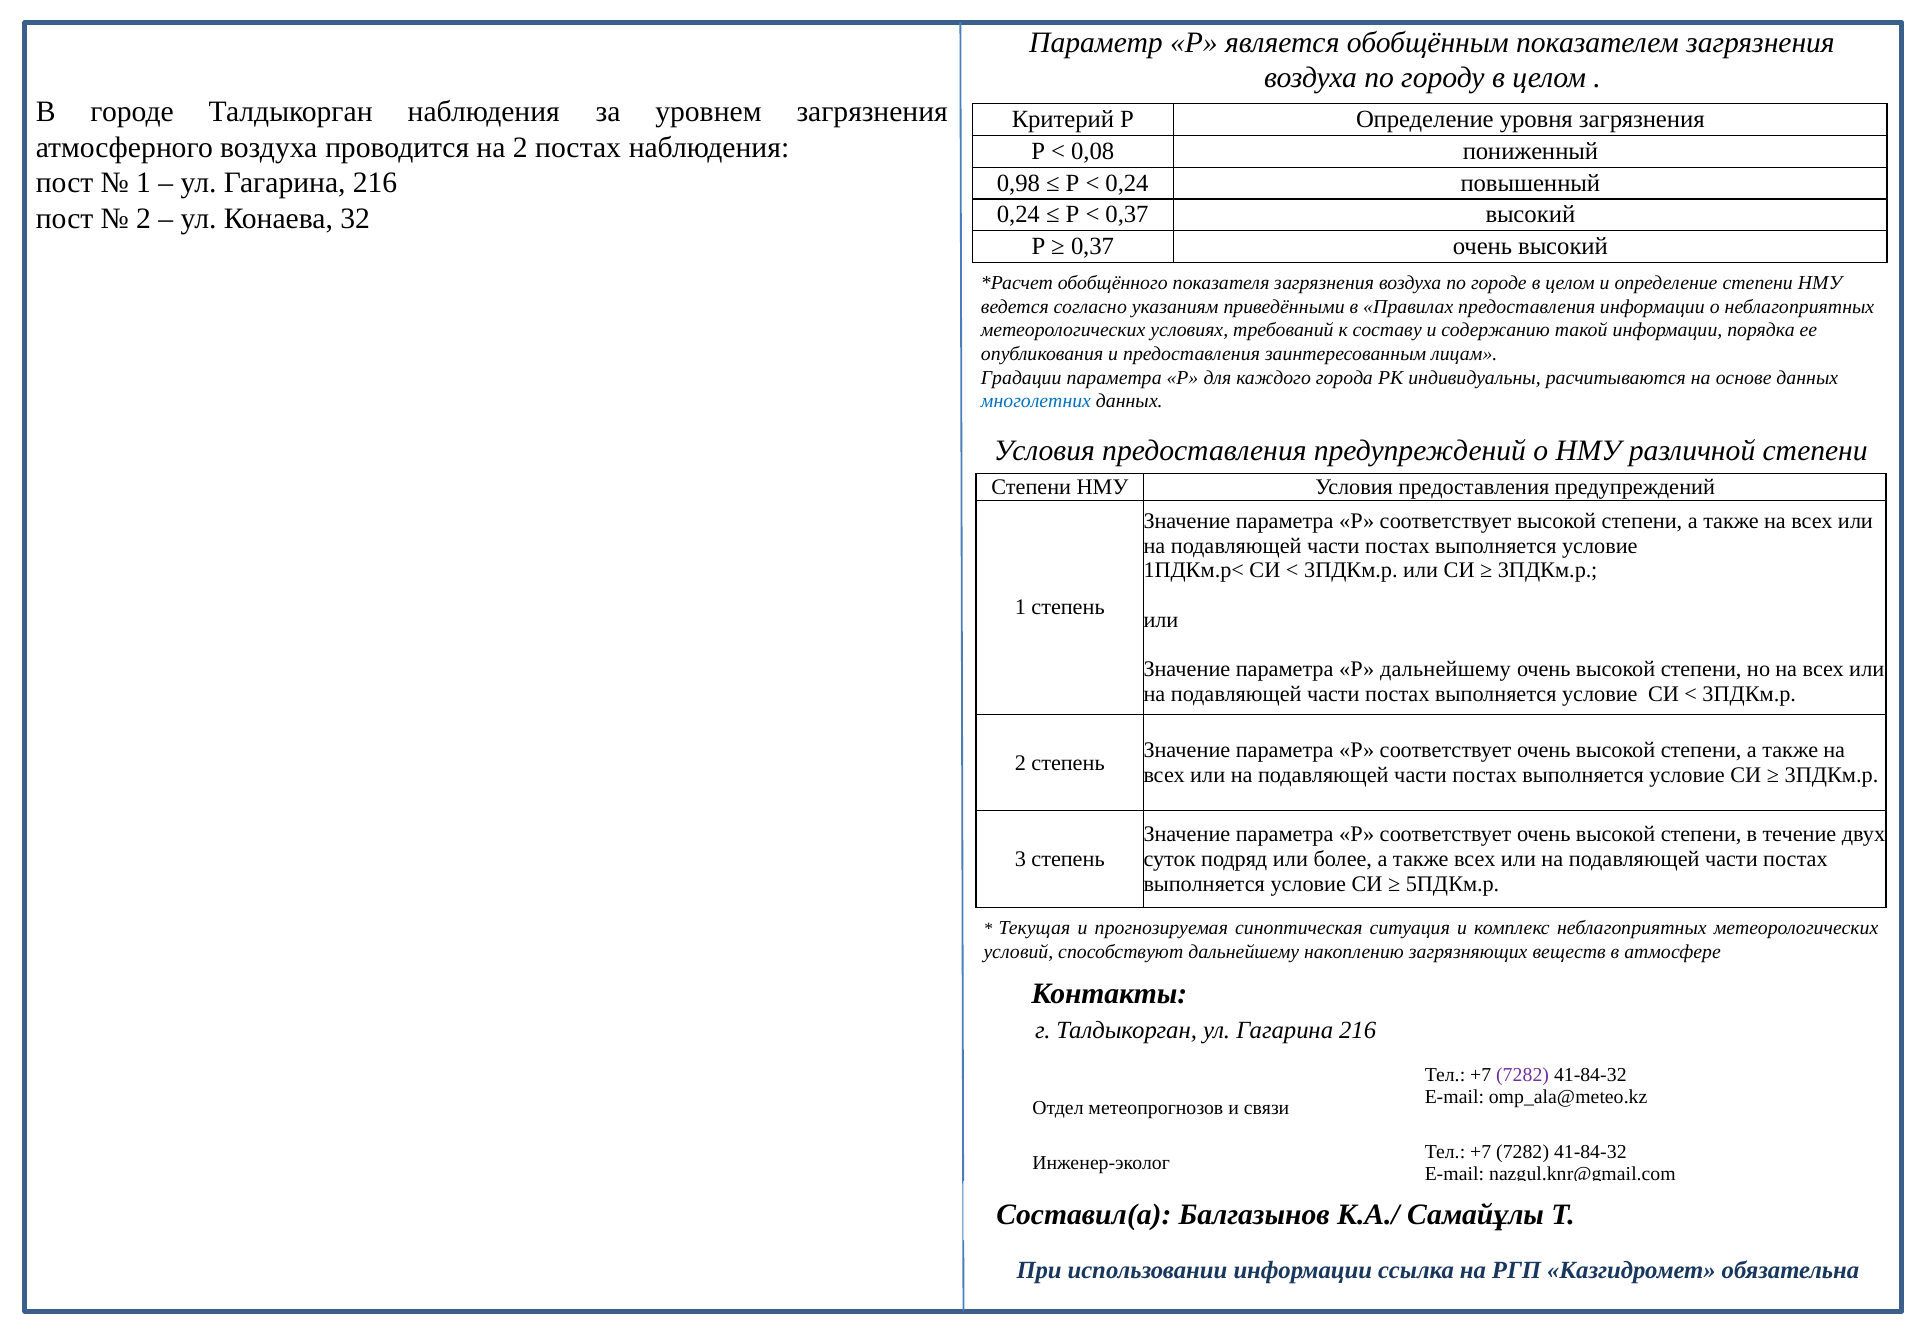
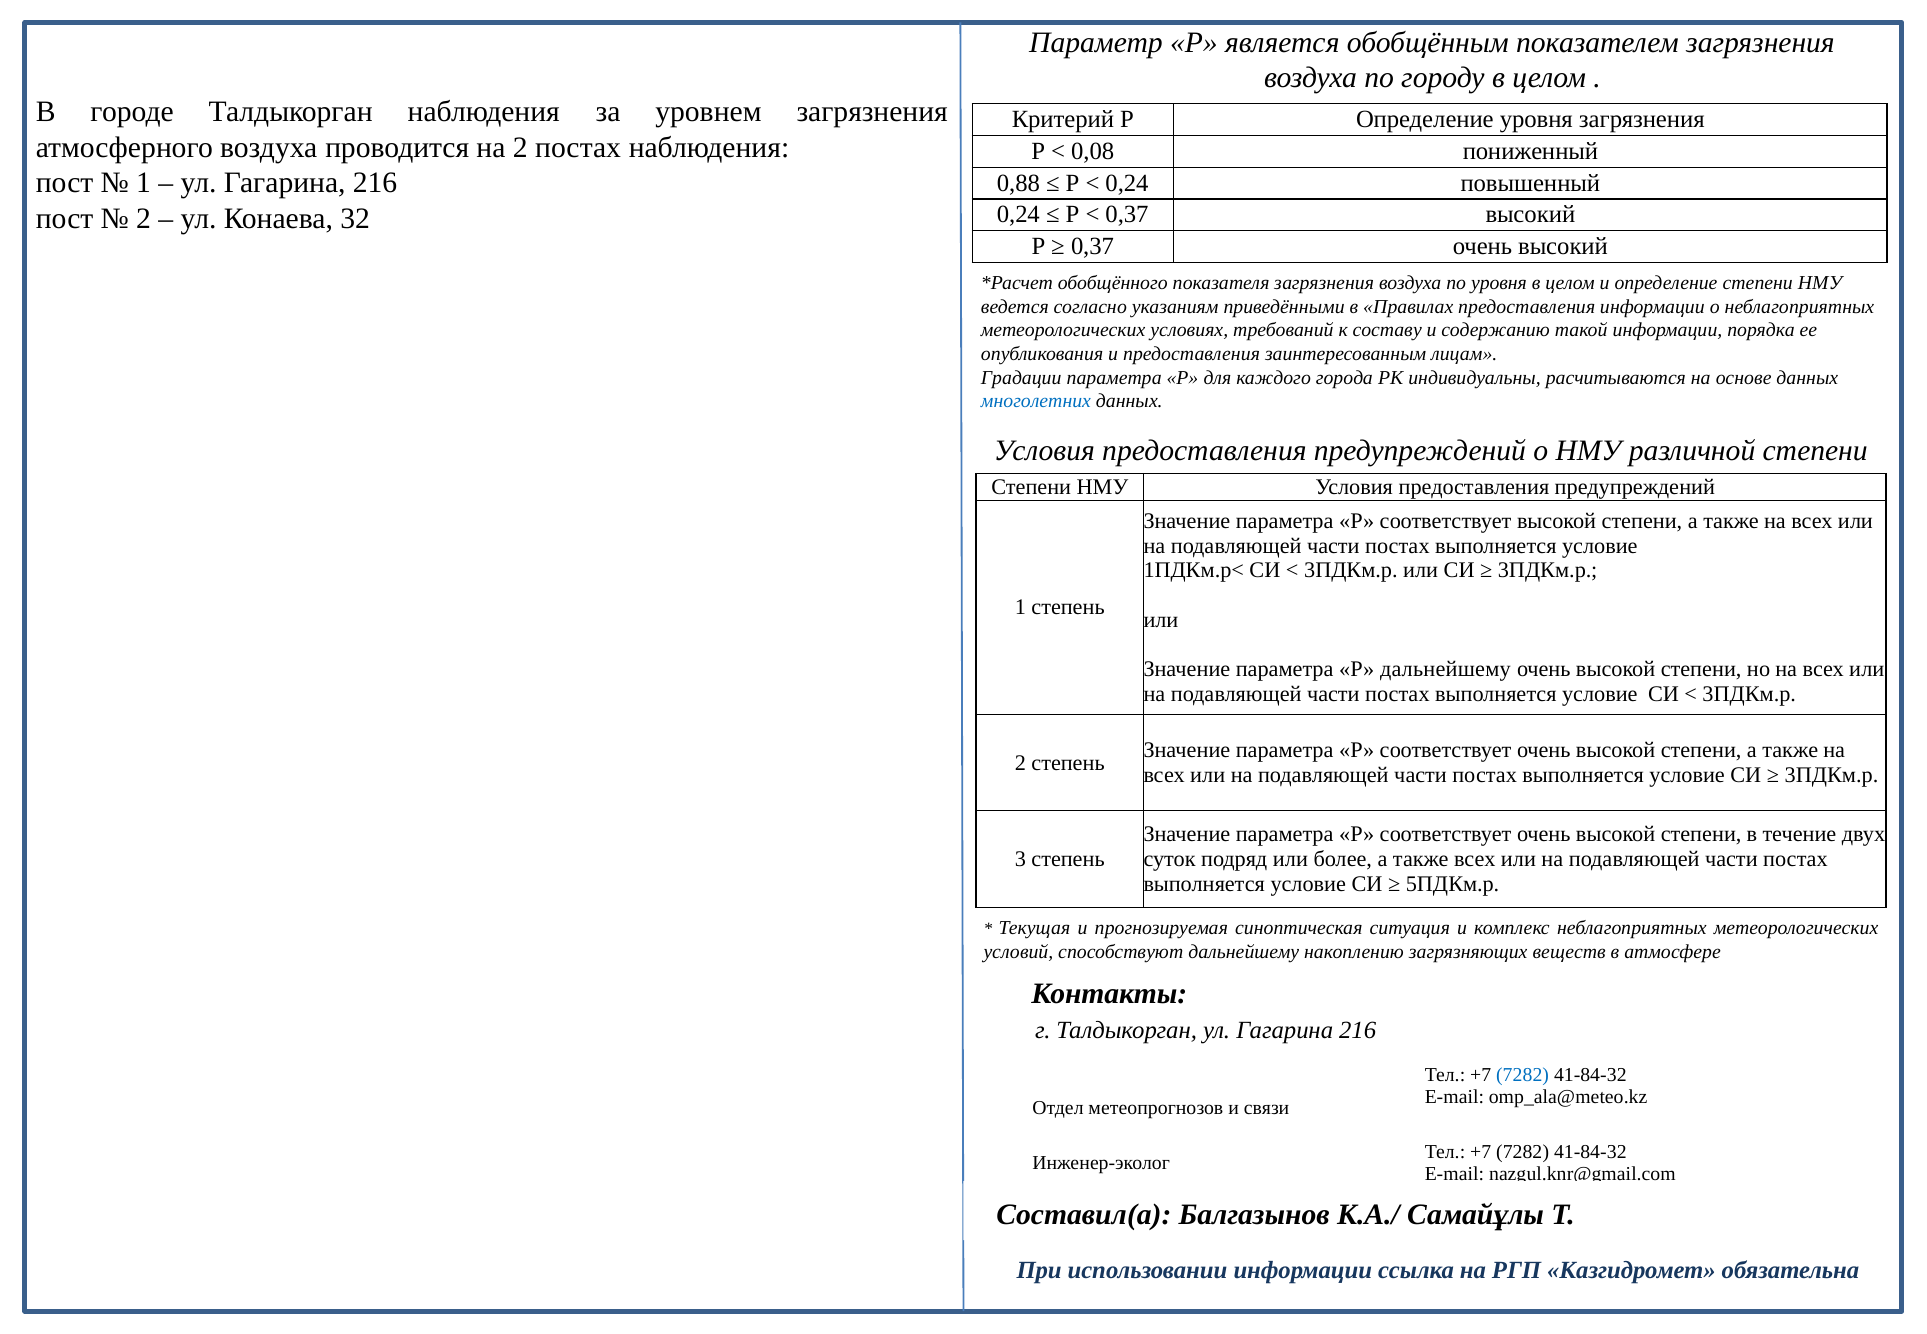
0,98: 0,98 -> 0,88
по городе: городе -> уровня
7282 at (1523, 1075) colour: purple -> blue
